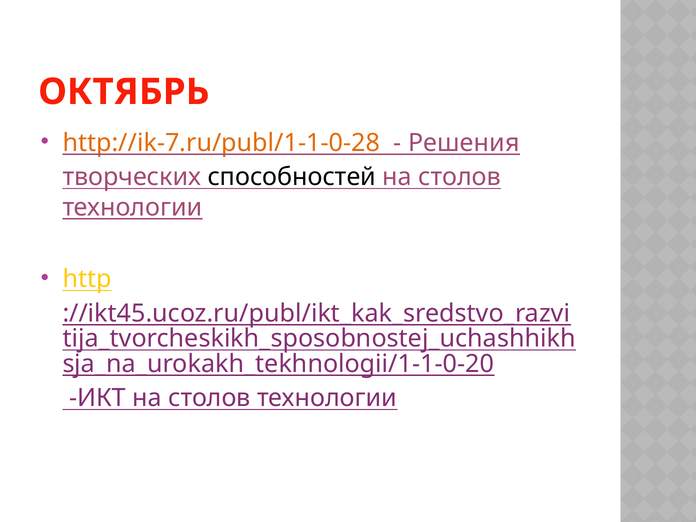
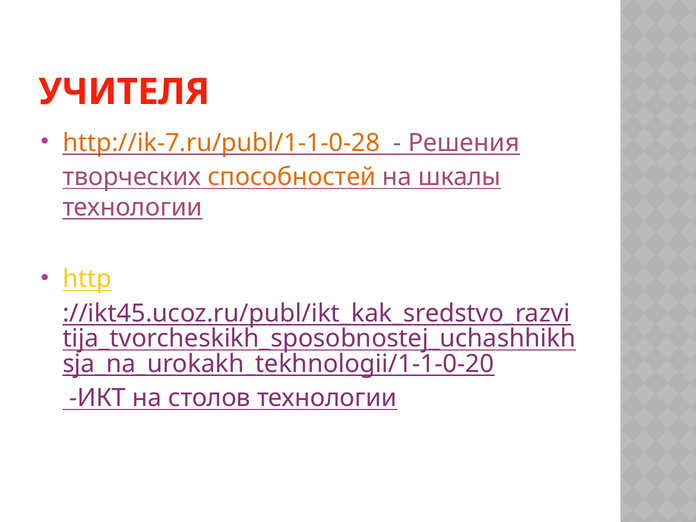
ОКТЯБРЬ: ОКТЯБРЬ -> УЧИТЕЛЯ
способностей colour: black -> orange
столов at (460, 177): столов -> шкалы
